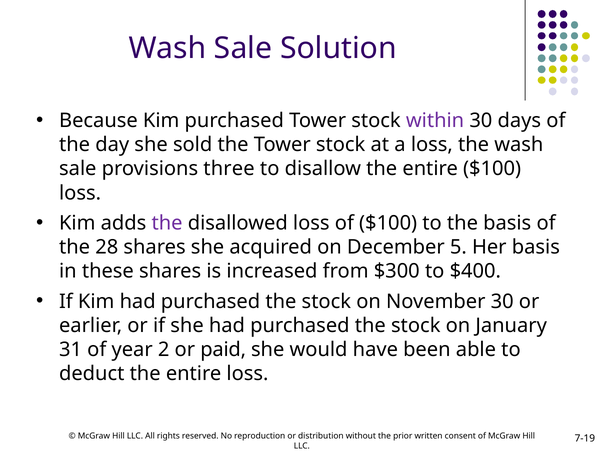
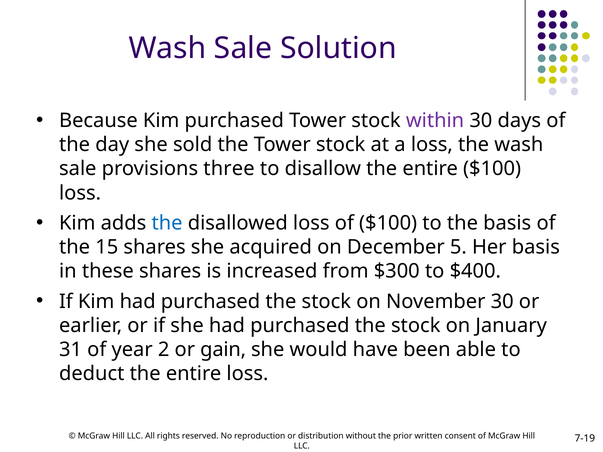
the at (167, 223) colour: purple -> blue
28: 28 -> 15
paid: paid -> gain
